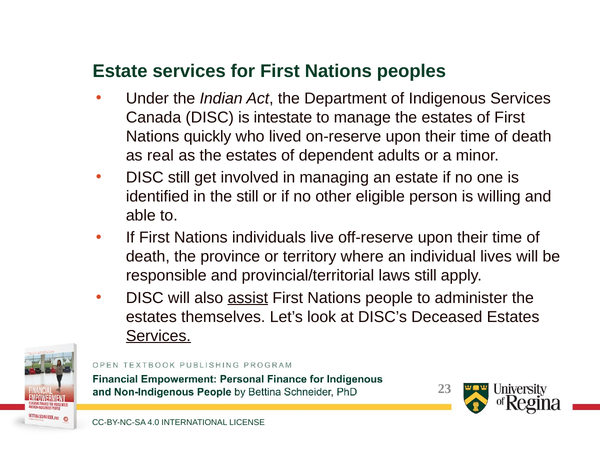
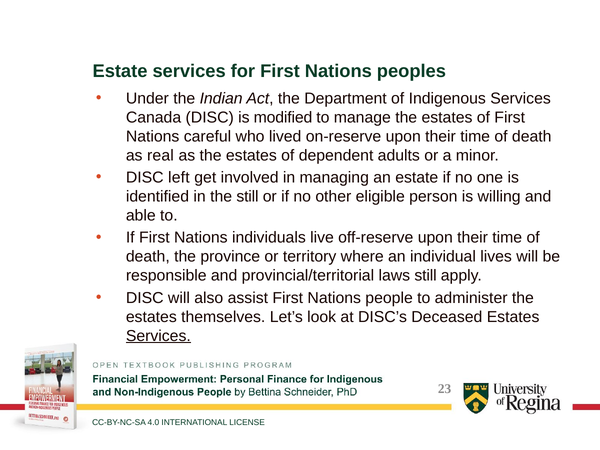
intestate: intestate -> modified
quickly: quickly -> careful
DISC still: still -> left
assist underline: present -> none
